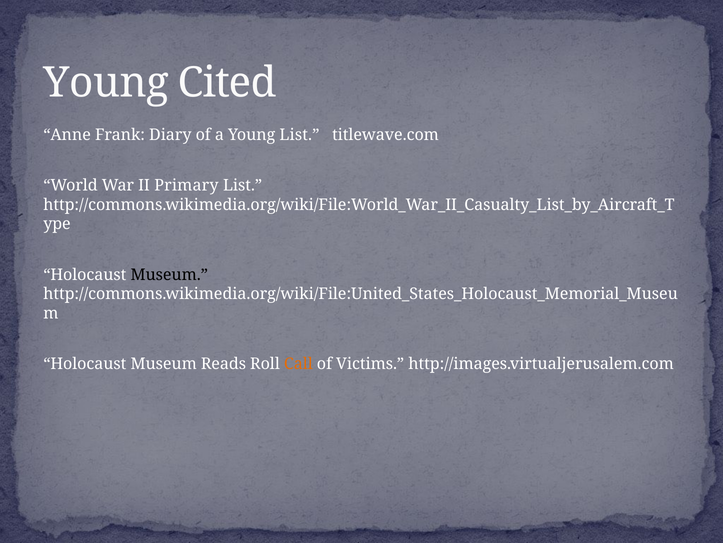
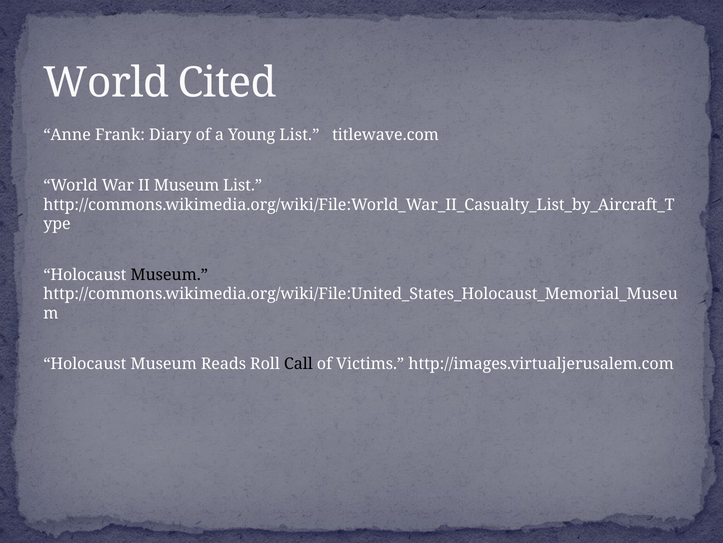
Young at (106, 83): Young -> World
II Primary: Primary -> Museum
Call colour: orange -> black
